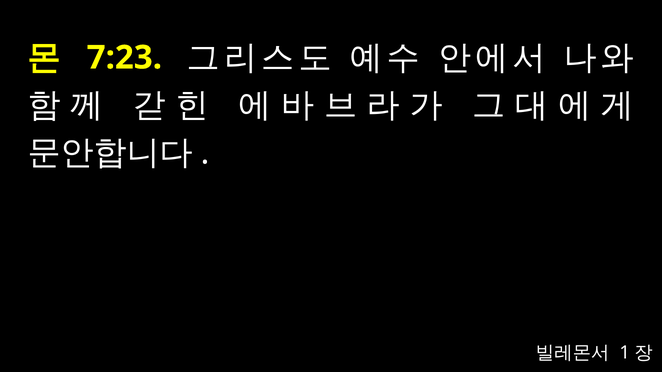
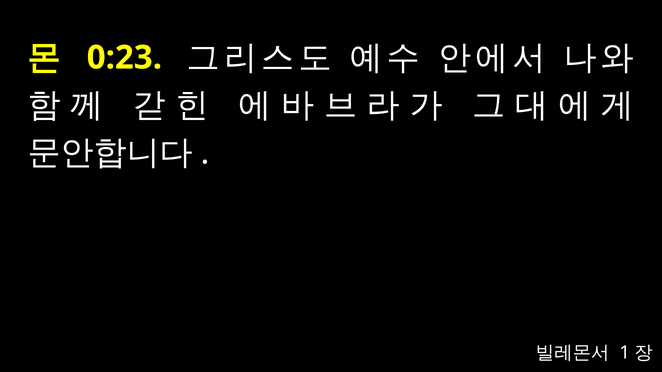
7:23: 7:23 -> 0:23
